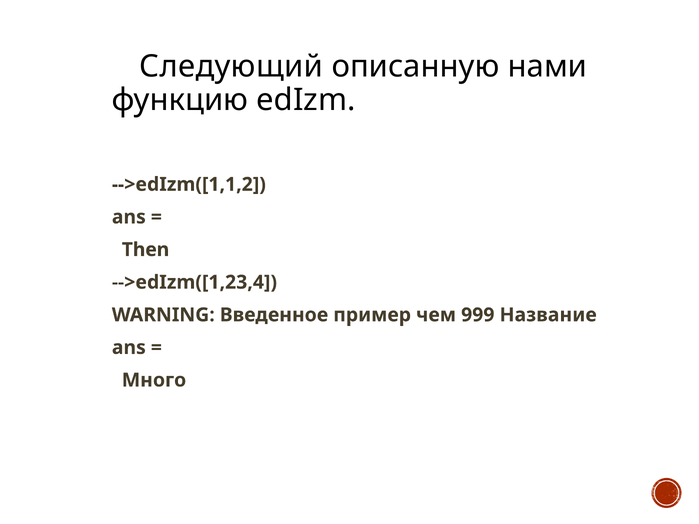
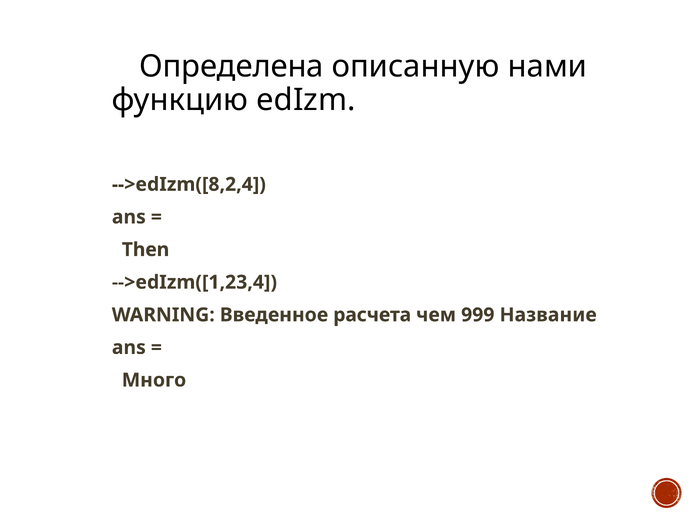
Следующий: Следующий -> Определена
-->edIzm([1,1,2: -->edIzm([1,1,2 -> -->edIzm([8,2,4
пример: пример -> расчета
